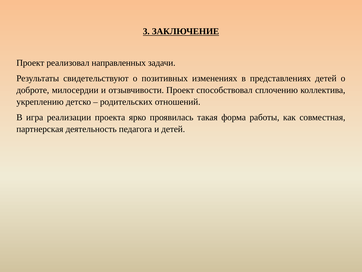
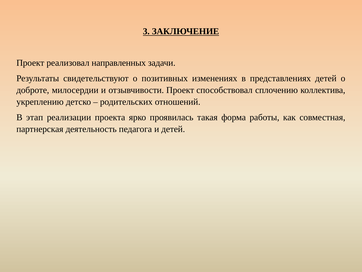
игра: игра -> этап
